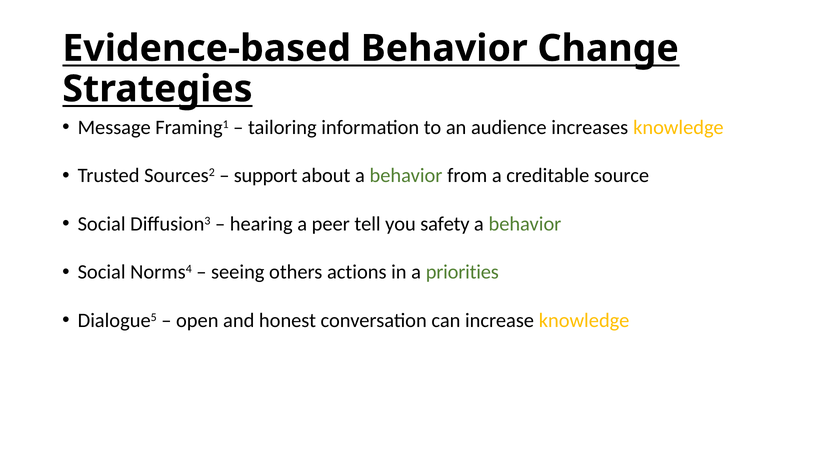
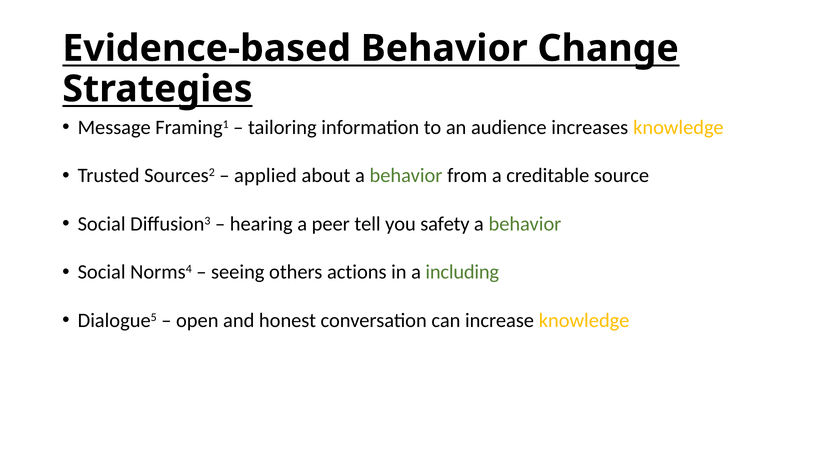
support: support -> applied
priorities: priorities -> including
